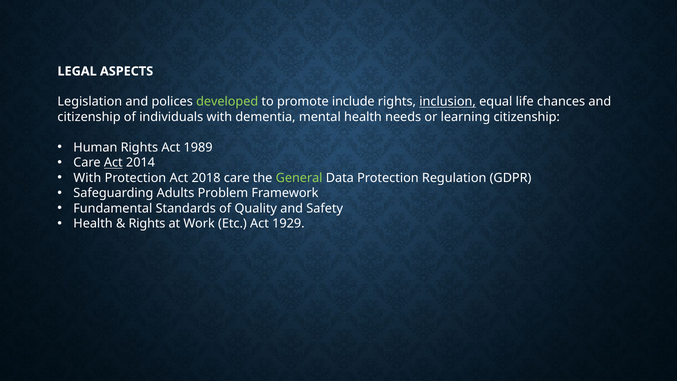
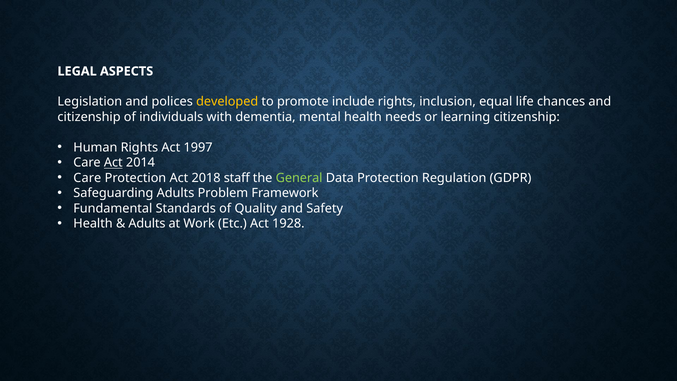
developed colour: light green -> yellow
inclusion underline: present -> none
1989: 1989 -> 1997
With at (87, 178): With -> Care
2018 care: care -> staff
Rights at (147, 224): Rights -> Adults
1929: 1929 -> 1928
